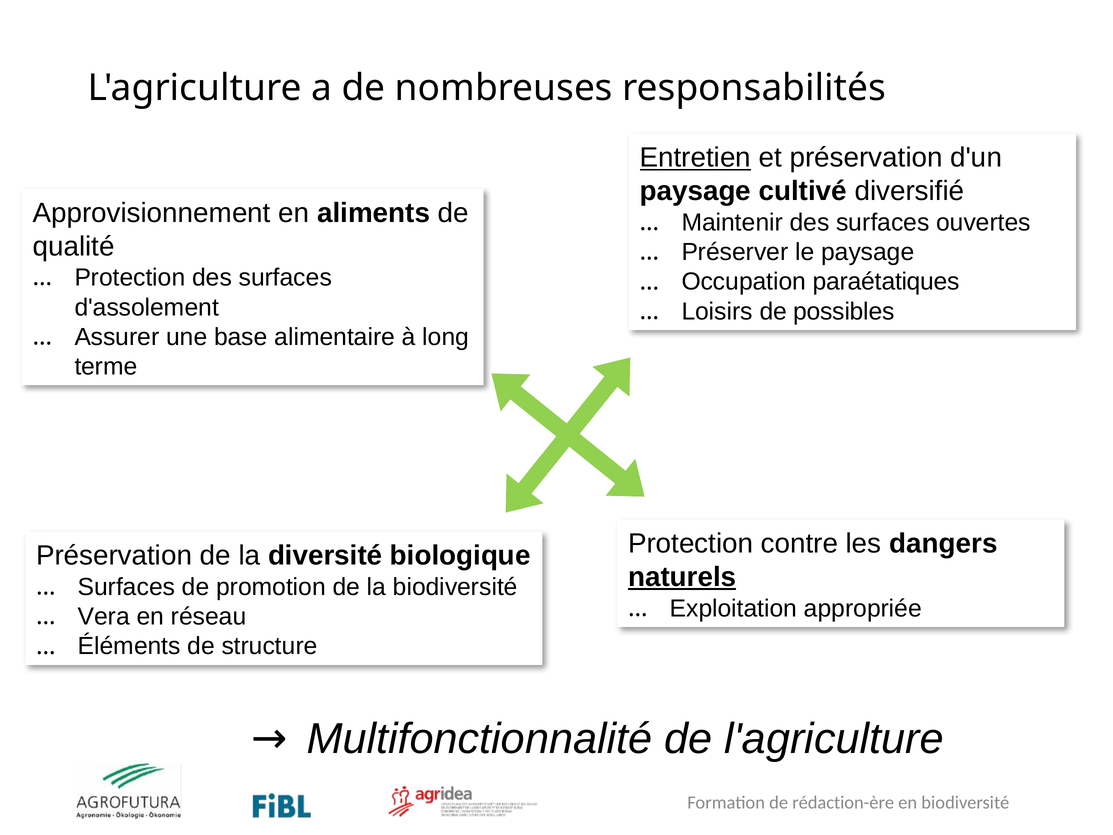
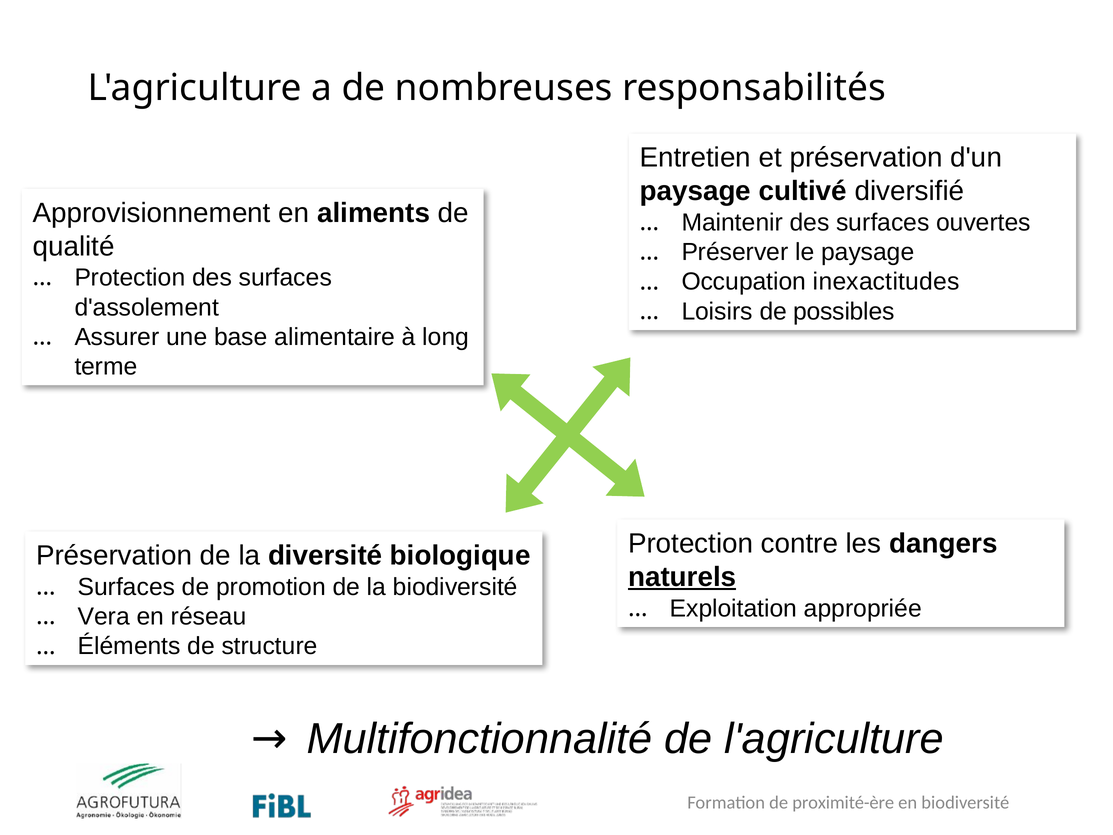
Entretien underline: present -> none
paraétatiques: paraétatiques -> inexactitudes
rédaction-ère: rédaction-ère -> proximité-ère
